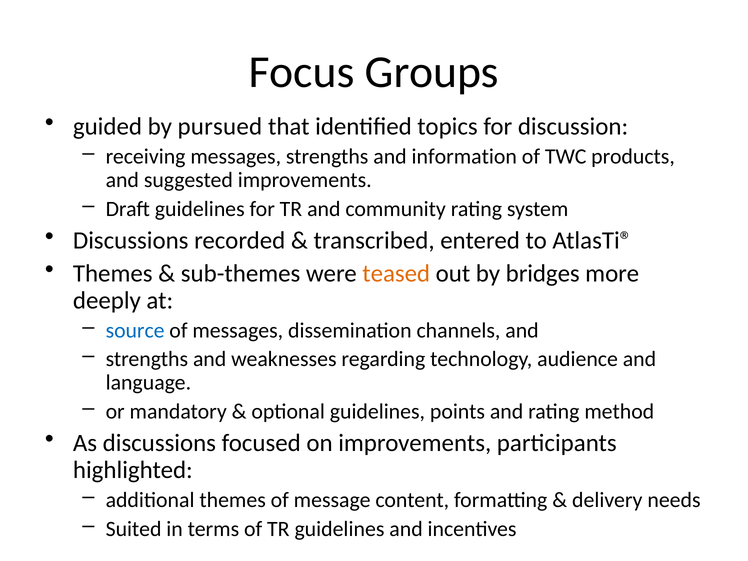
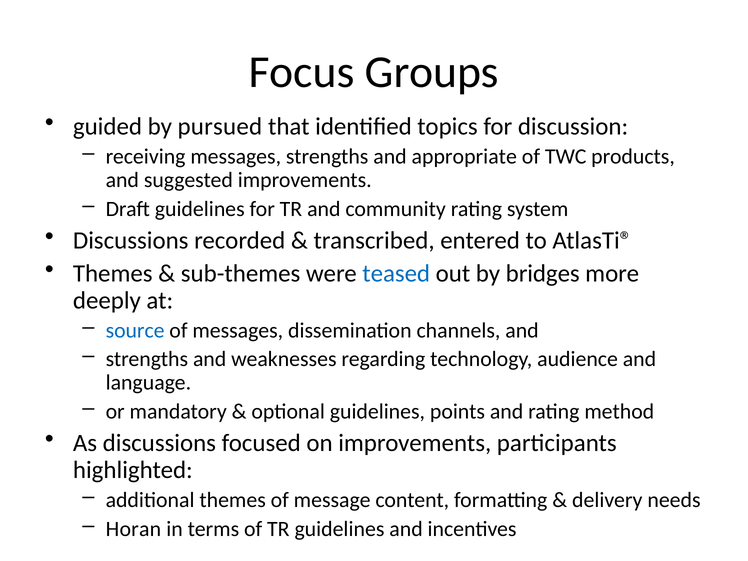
information: information -> appropriate
teased colour: orange -> blue
Suited: Suited -> Horan
